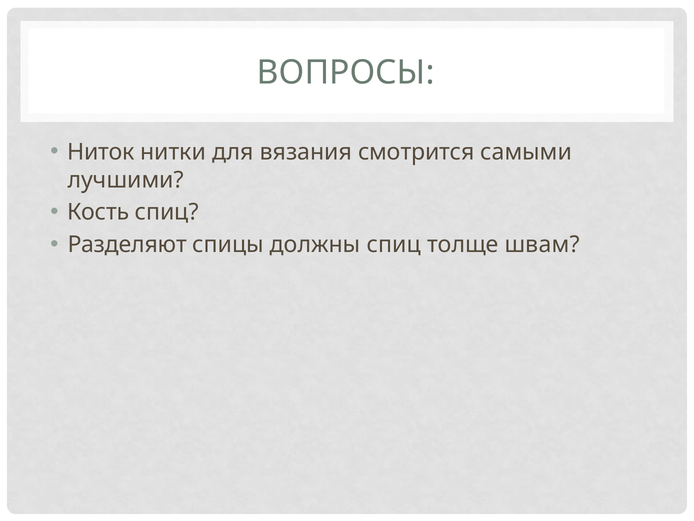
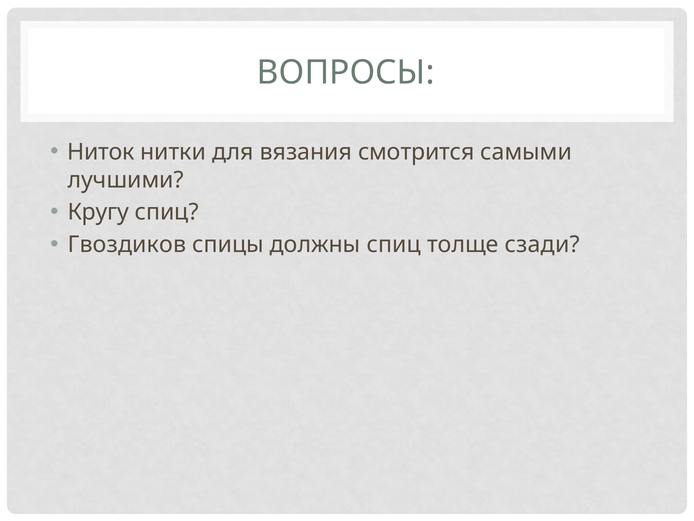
Кость: Кость -> Кругу
Разделяют: Разделяют -> Гвоздиков
швам: швам -> сзади
